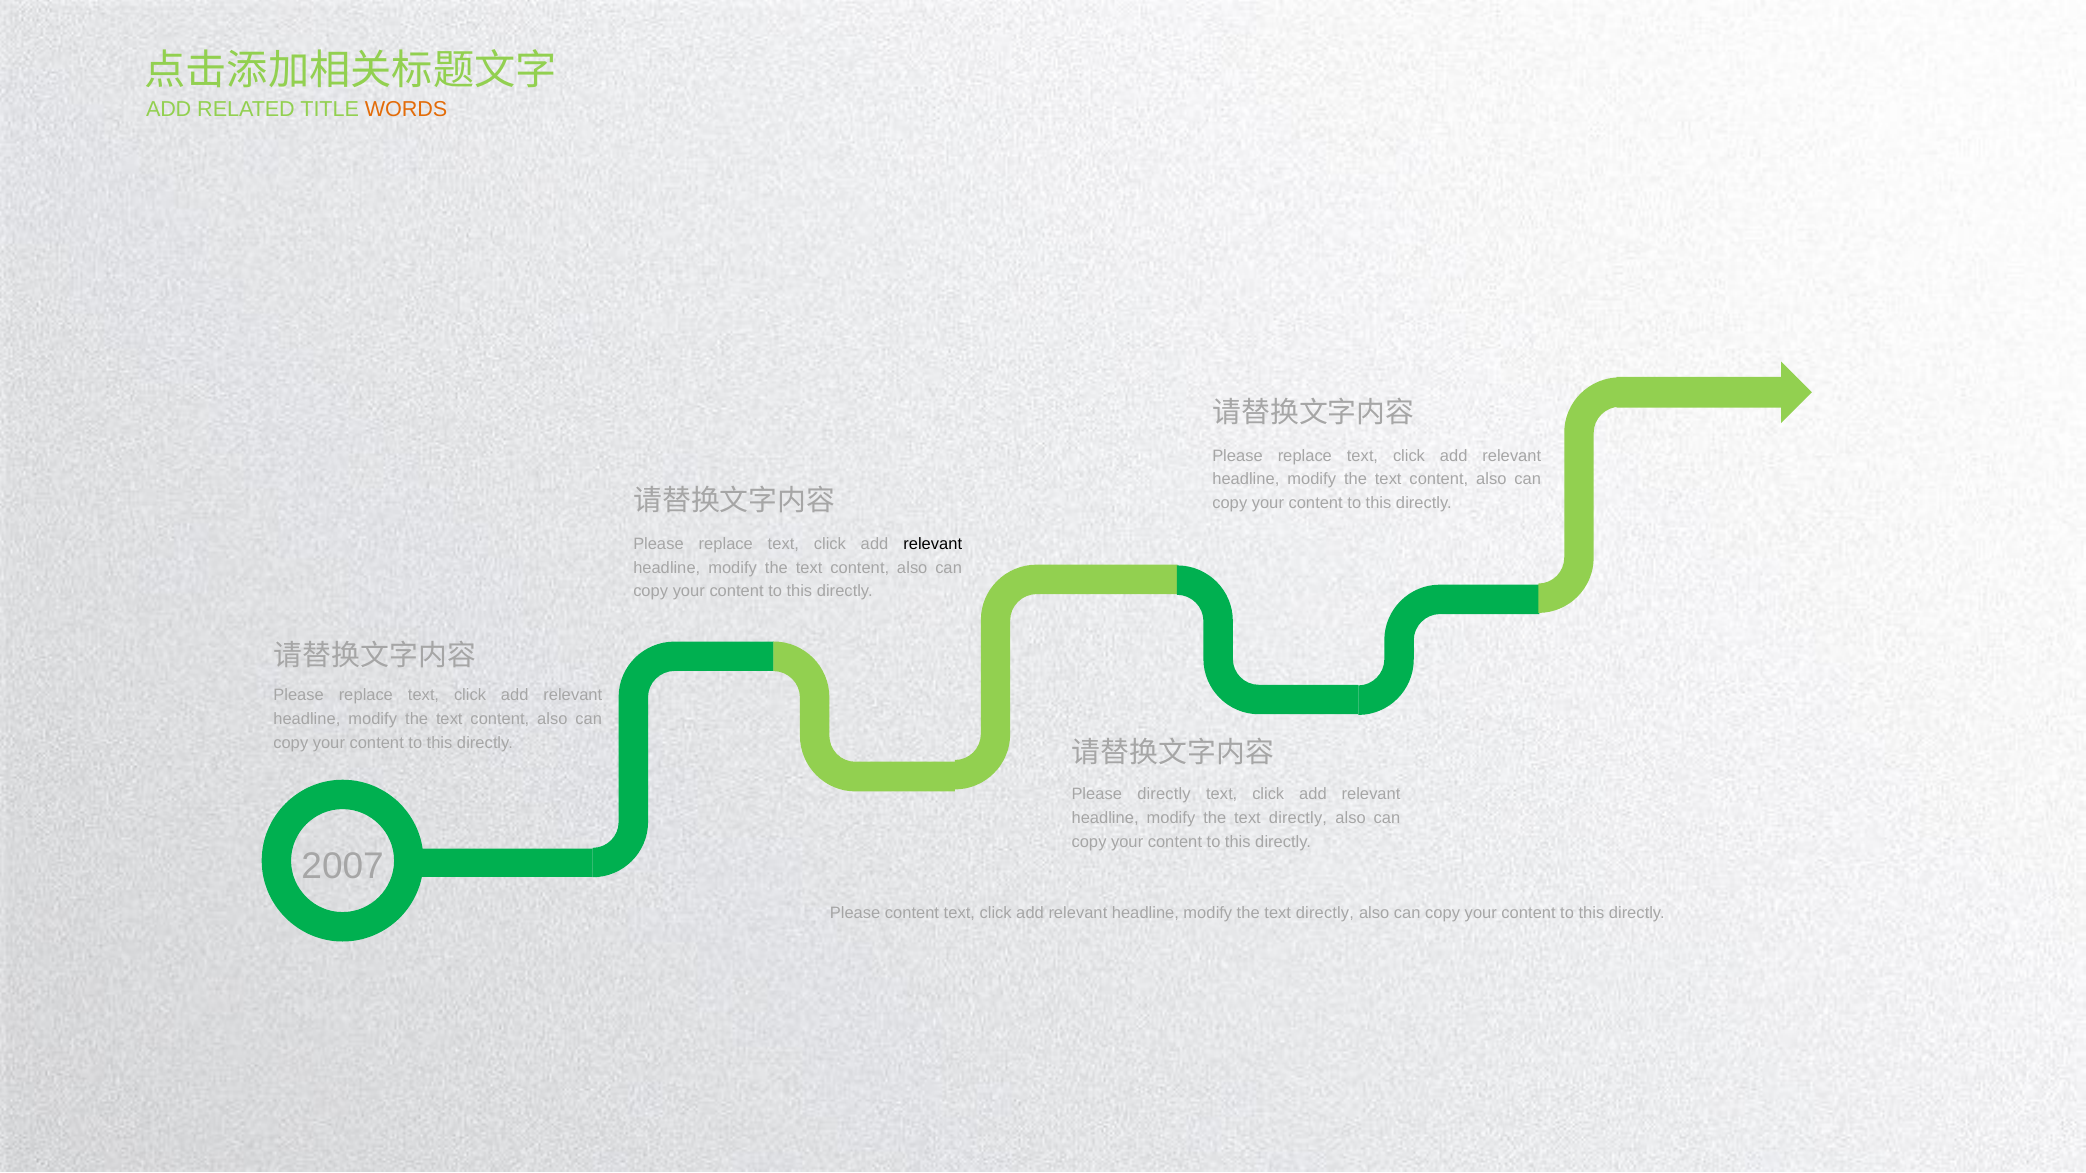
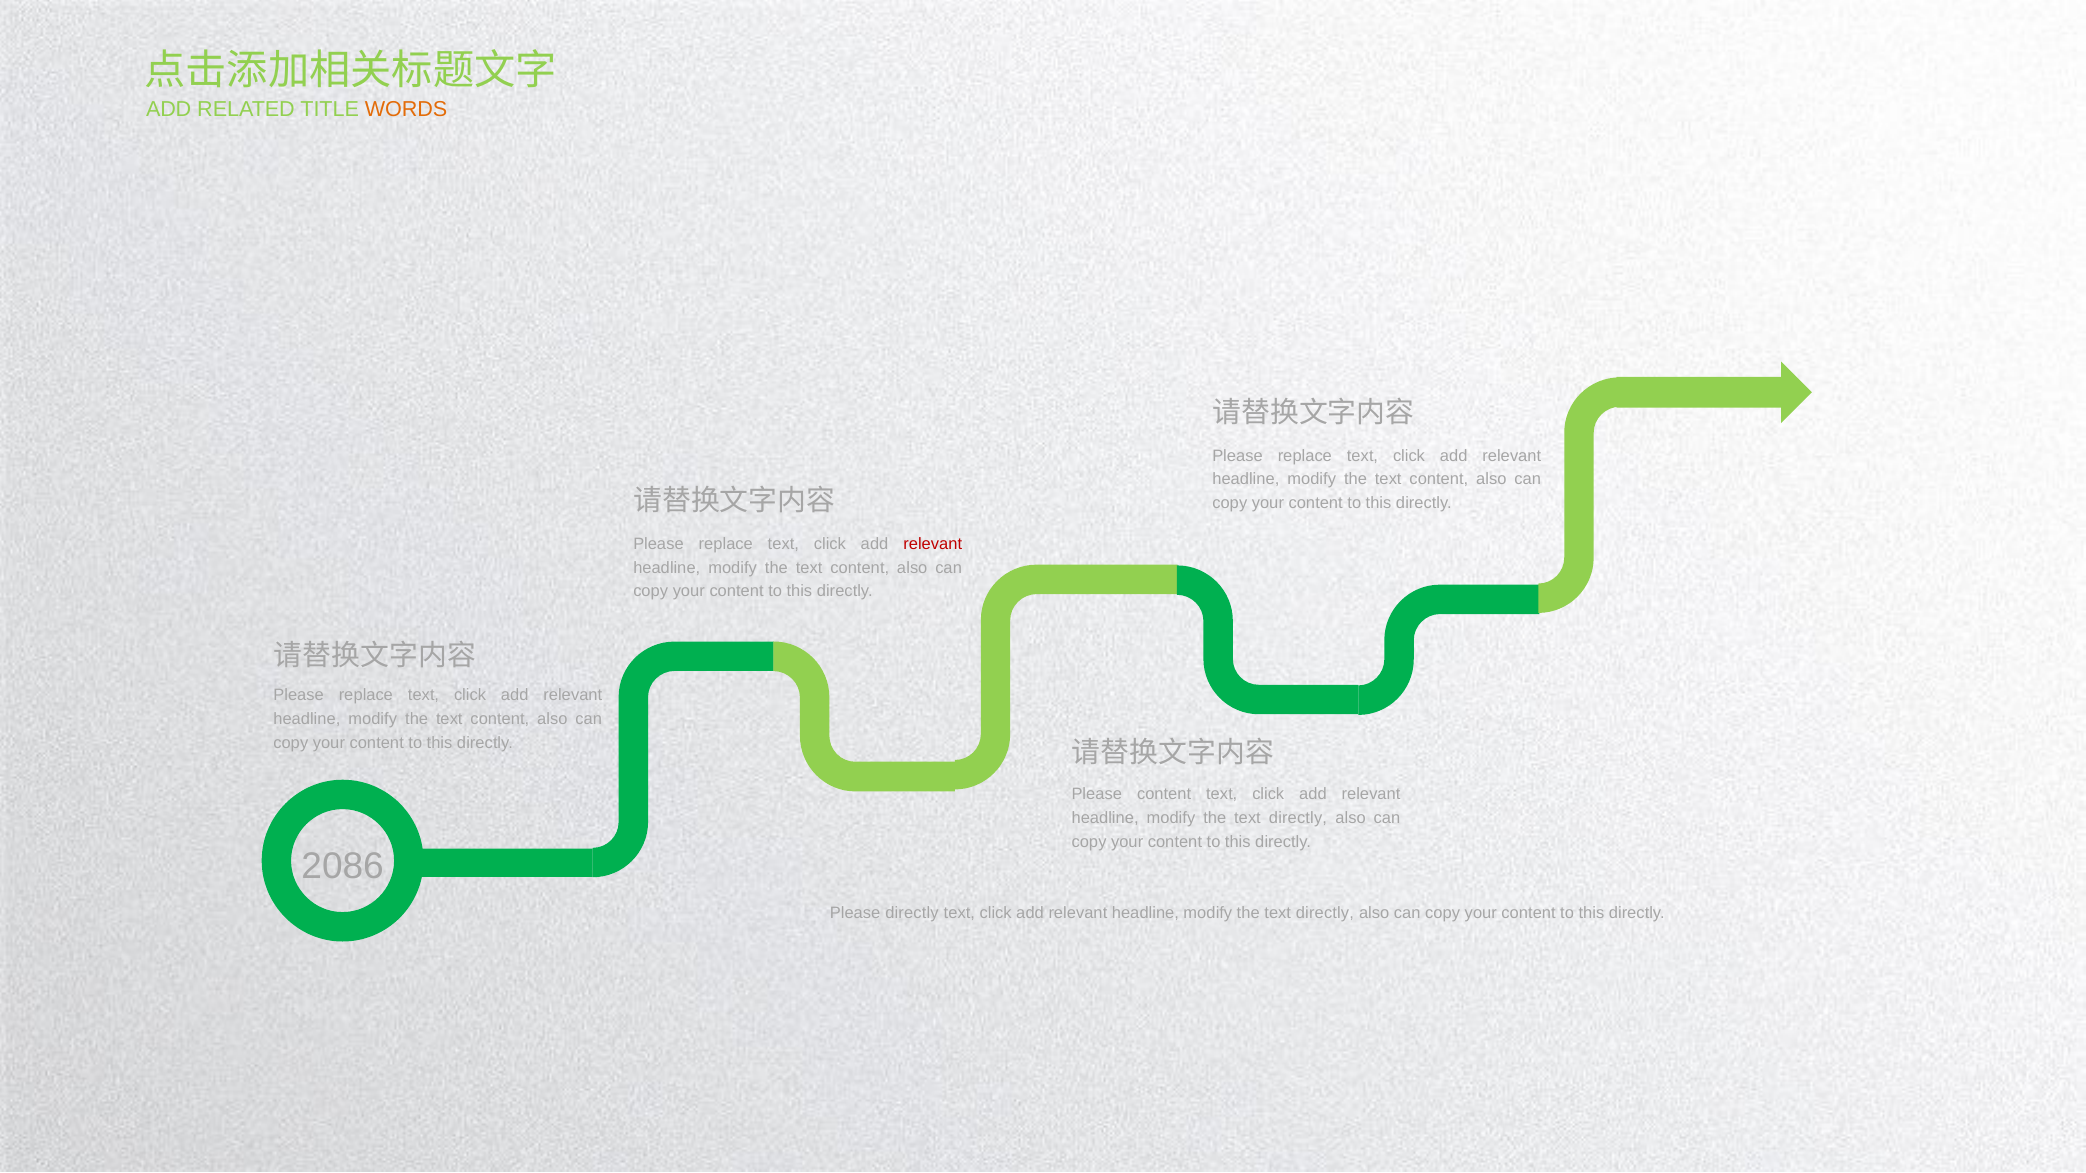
relevant at (933, 544) colour: black -> red
Please directly: directly -> content
2007: 2007 -> 2086
Please content: content -> directly
